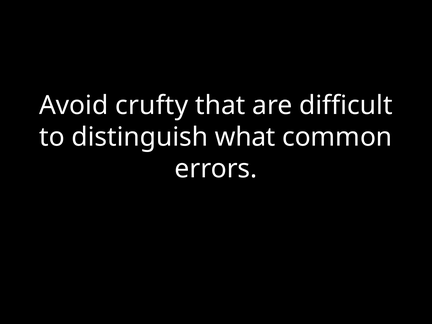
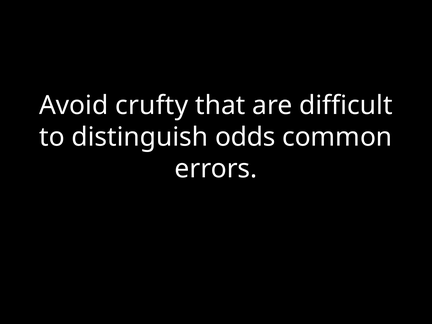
what: what -> odds
